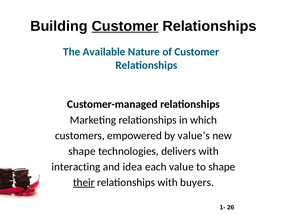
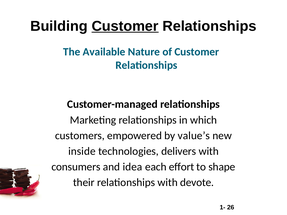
shape at (82, 151): shape -> inside
interacting: interacting -> consumers
value: value -> effort
their underline: present -> none
buyers: buyers -> devote
